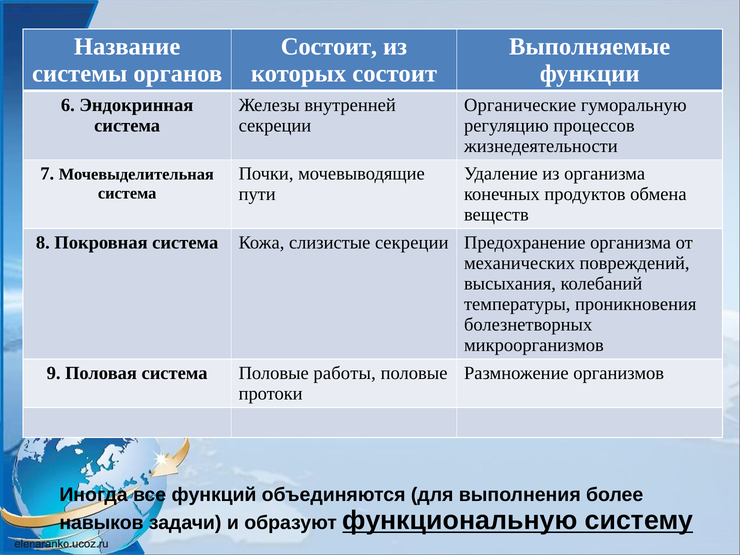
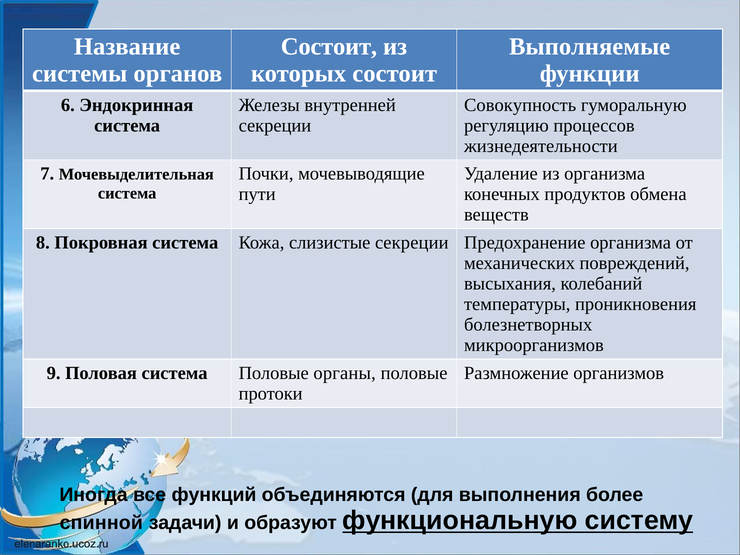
Органические: Органические -> Совокупность
работы: работы -> органы
навыков: навыков -> спинной
